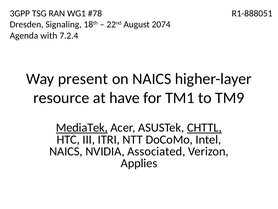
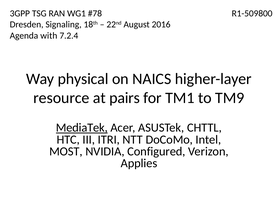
R1-888051: R1-888051 -> R1-509800
2074: 2074 -> 2016
present: present -> physical
have: have -> pairs
CHTTL underline: present -> none
NAICS at (66, 151): NAICS -> MOST
Associated: Associated -> Configured
